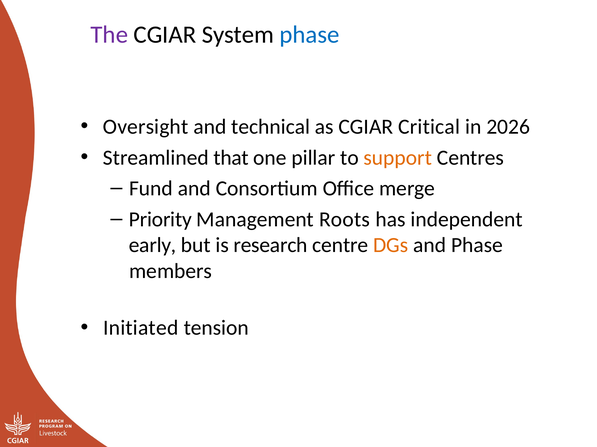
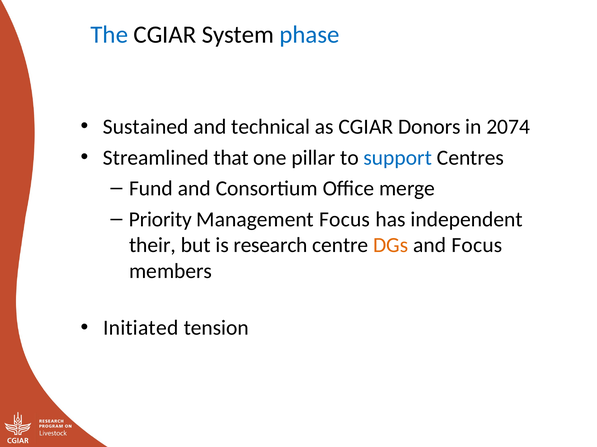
The colour: purple -> blue
Oversight: Oversight -> Sustained
Critical: Critical -> Donors
2026: 2026 -> 2074
support colour: orange -> blue
Management Roots: Roots -> Focus
early: early -> their
and Phase: Phase -> Focus
